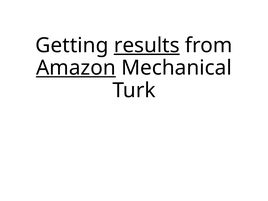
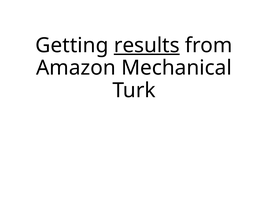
Amazon underline: present -> none
